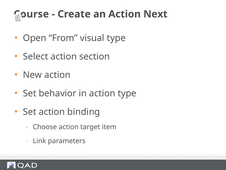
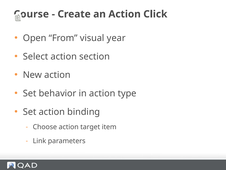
Next: Next -> Click
visual type: type -> year
